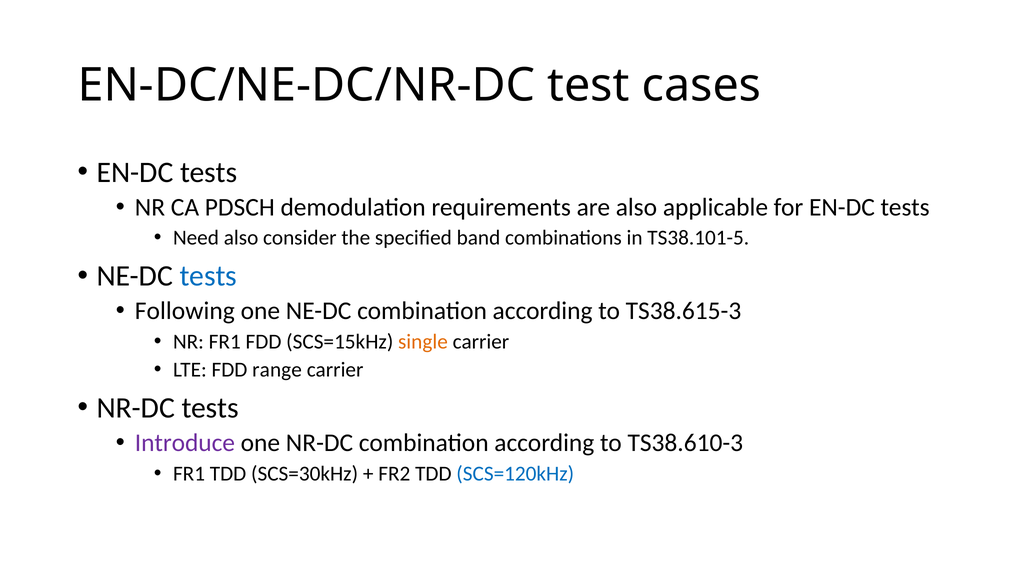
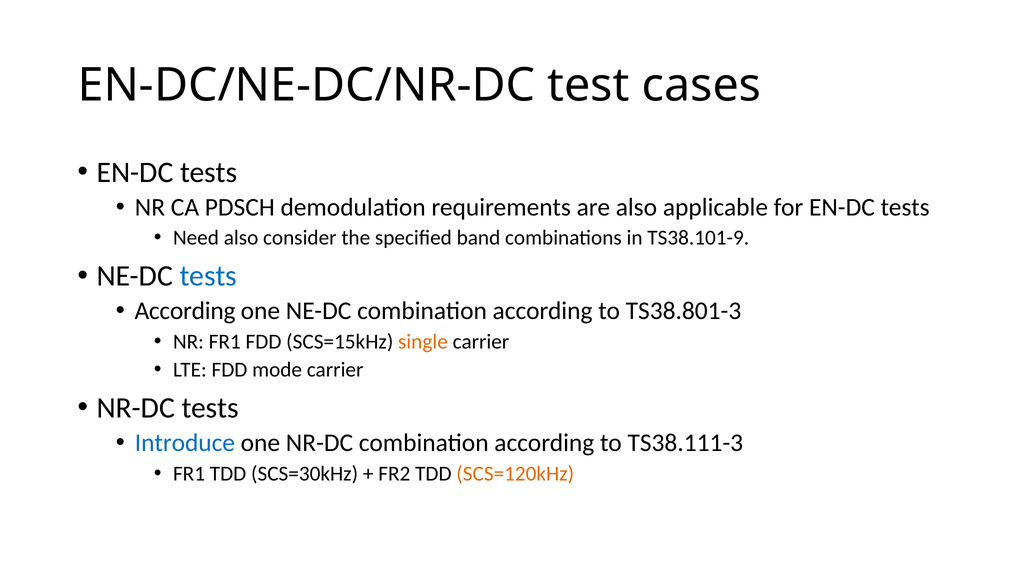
TS38.101-5: TS38.101-5 -> TS38.101-9
Following at (185, 311): Following -> According
TS38.615-3: TS38.615-3 -> TS38.801-3
range: range -> mode
Introduce colour: purple -> blue
TS38.610-3: TS38.610-3 -> TS38.111-3
SCS=120kHz colour: blue -> orange
